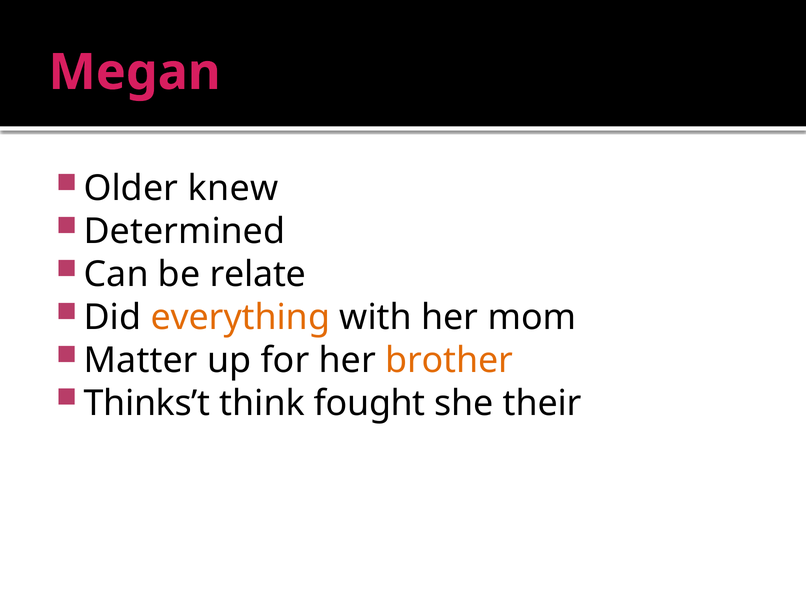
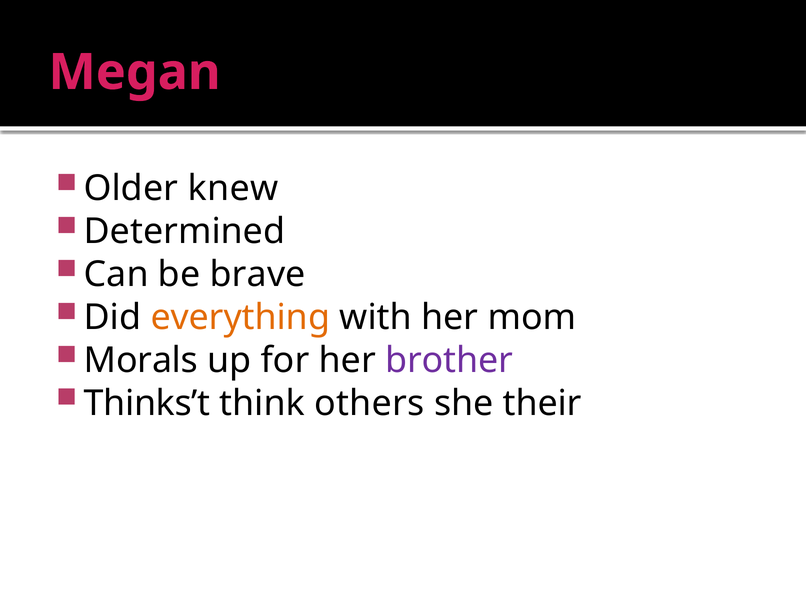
relate: relate -> brave
Matter: Matter -> Morals
brother colour: orange -> purple
fought: fought -> others
